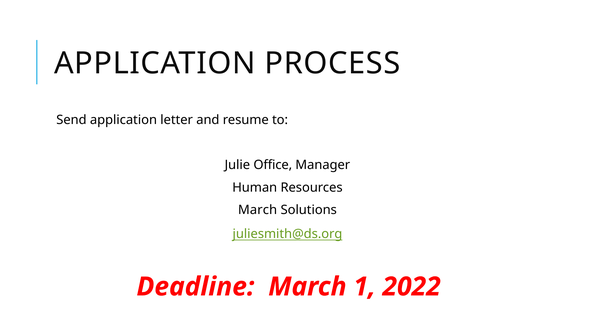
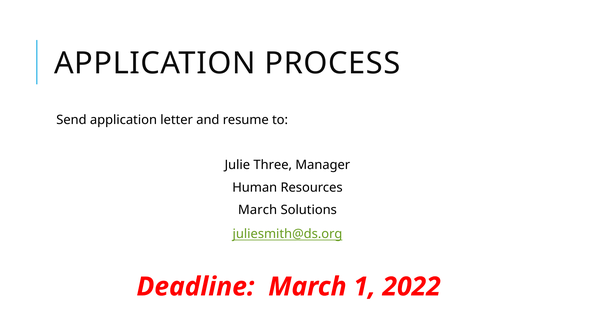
Office: Office -> Three
